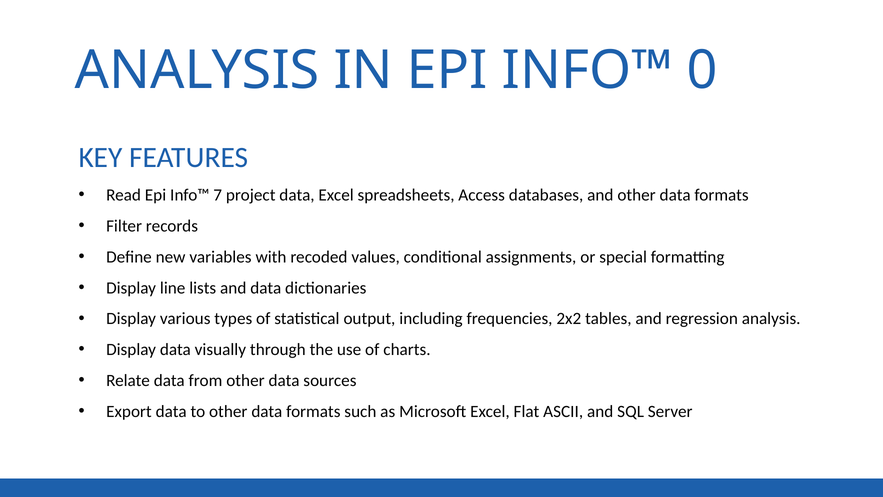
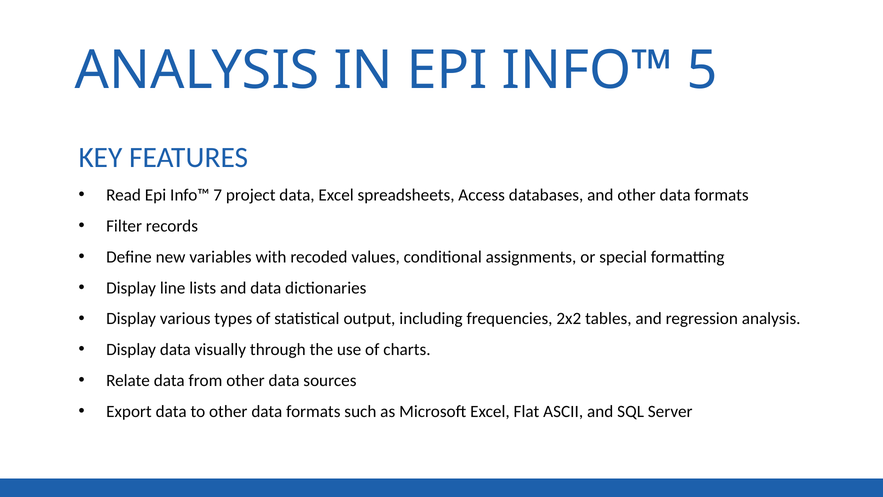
0: 0 -> 5
